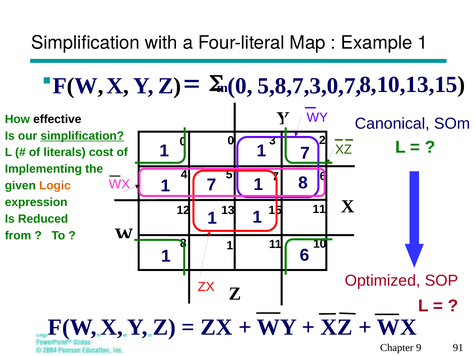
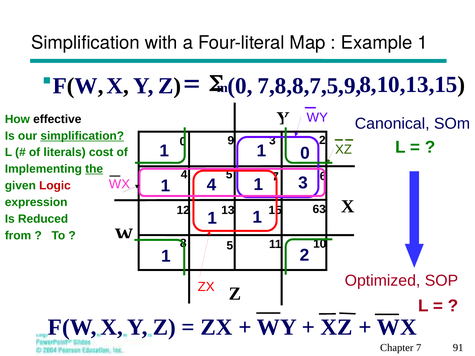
5,8,7,3,0,7: 5,8,7,3,0,7 -> 7,8,8,7,5,9
0 at (231, 141): 0 -> 9
7 at (305, 153): 7 -> 0
the underline: none -> present
7 at (211, 185): 7 -> 4
1 8: 8 -> 3
Logic colour: orange -> red
13 11: 11 -> 63
1 at (230, 246): 1 -> 5
1 6: 6 -> 2
Chapter 9: 9 -> 7
